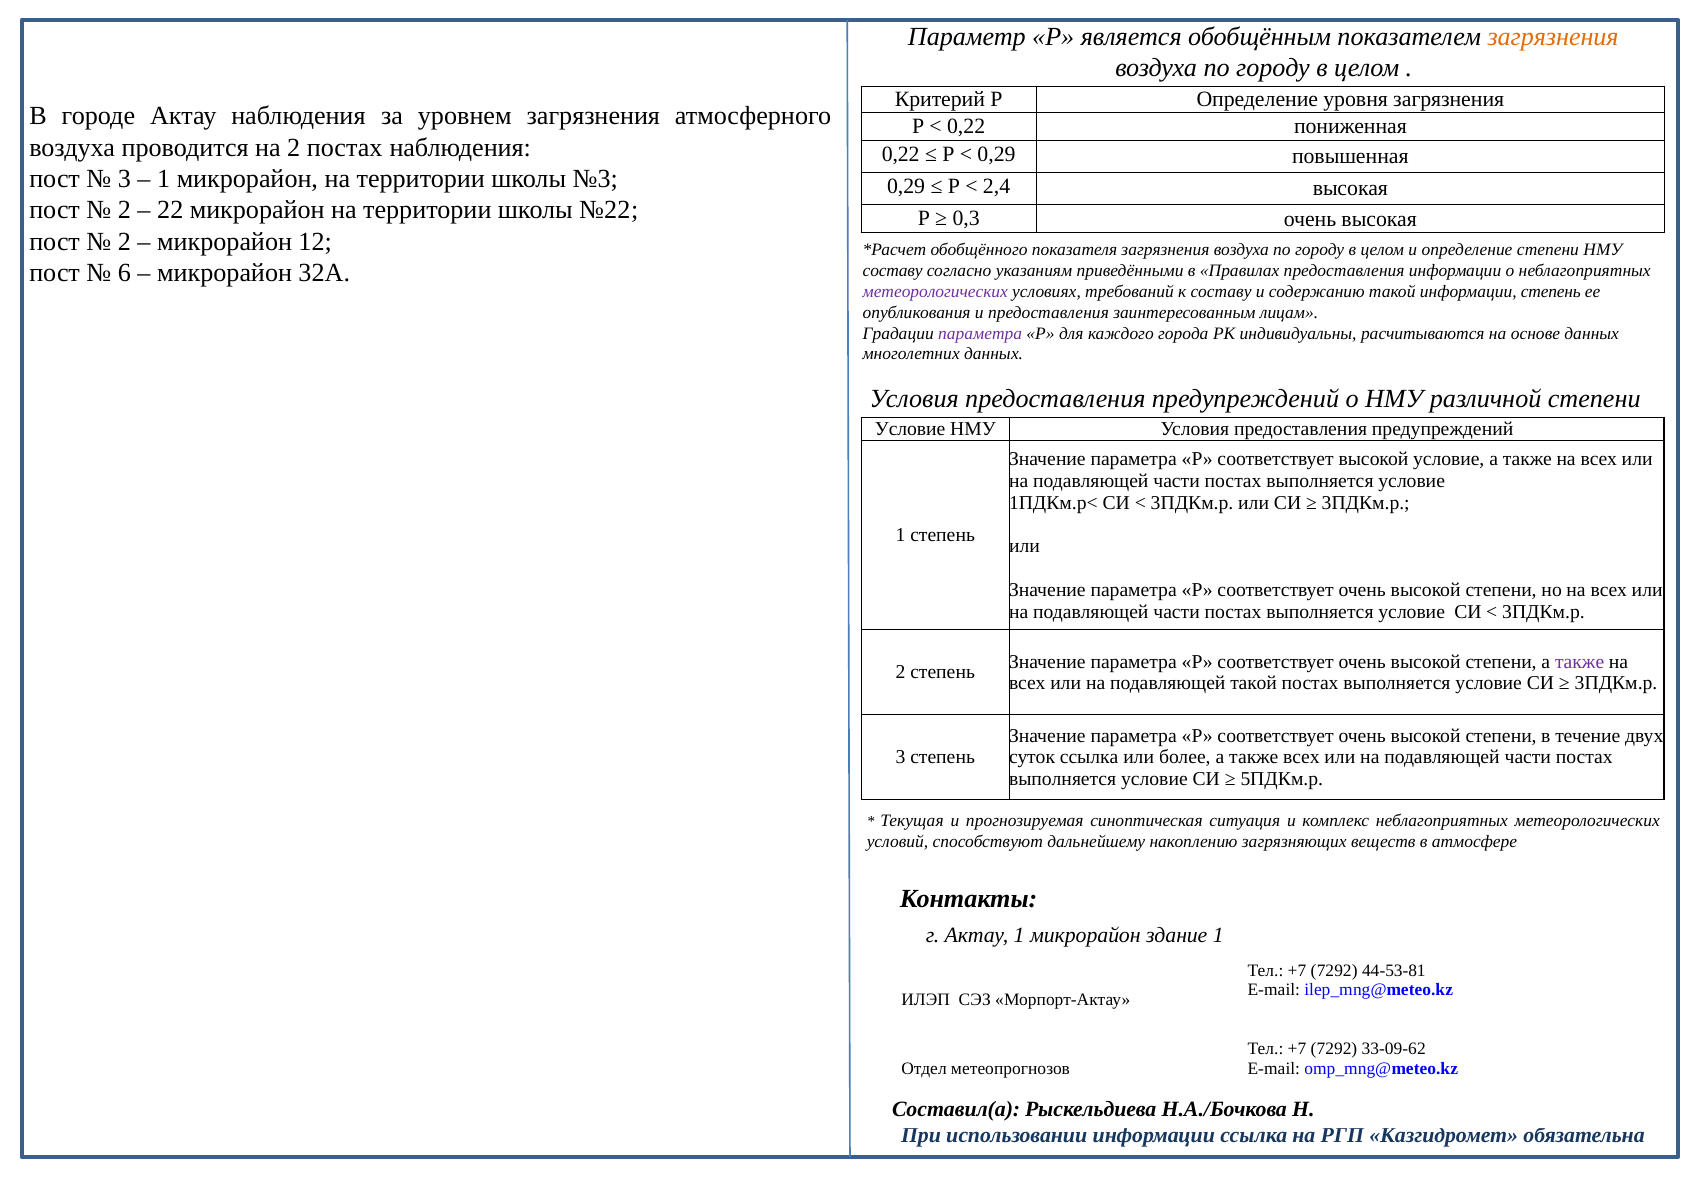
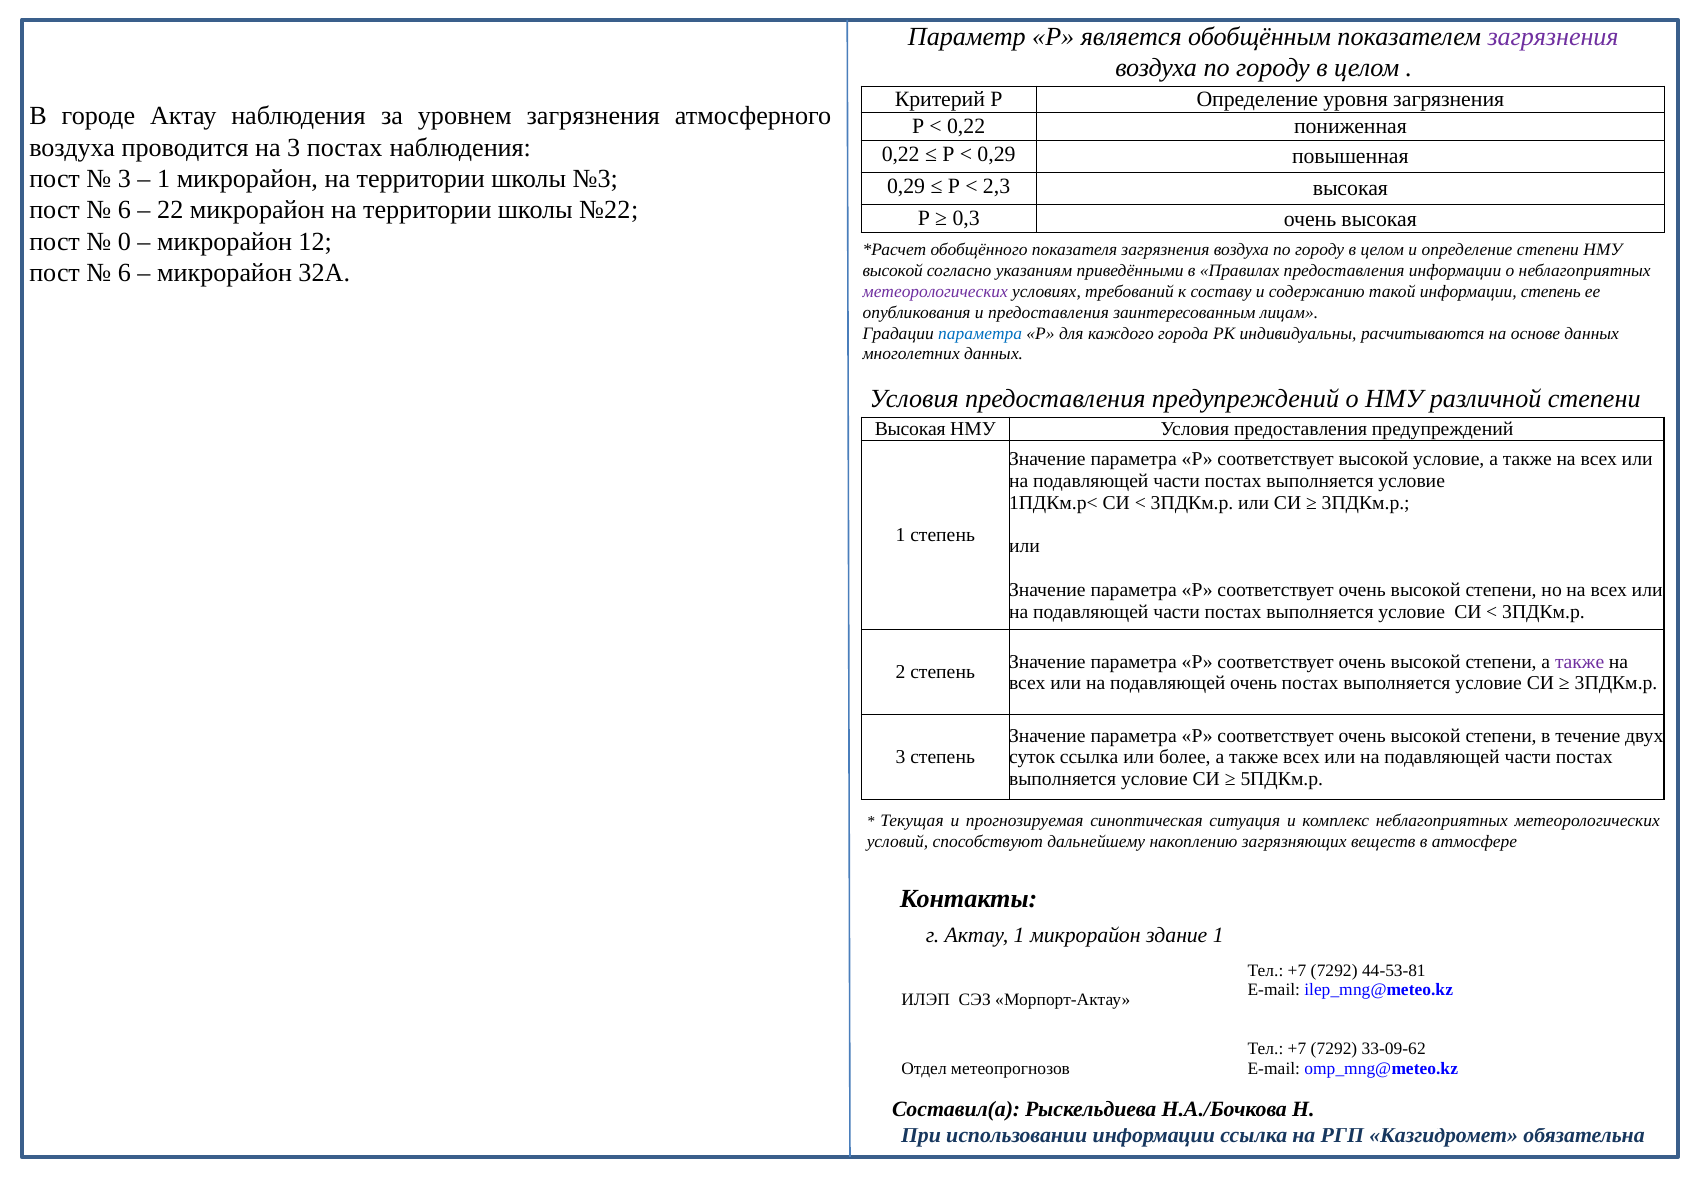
загрязнения at (1553, 37) colour: orange -> purple
на 2: 2 -> 3
2,4: 2,4 -> 2,3
2 at (124, 210): 2 -> 6
2 at (124, 242): 2 -> 0
составу at (893, 271): составу -> высокой
параметра at (980, 333) colour: purple -> blue
Условие at (910, 429): Условие -> Высокая
подавляющей такой: такой -> очень
